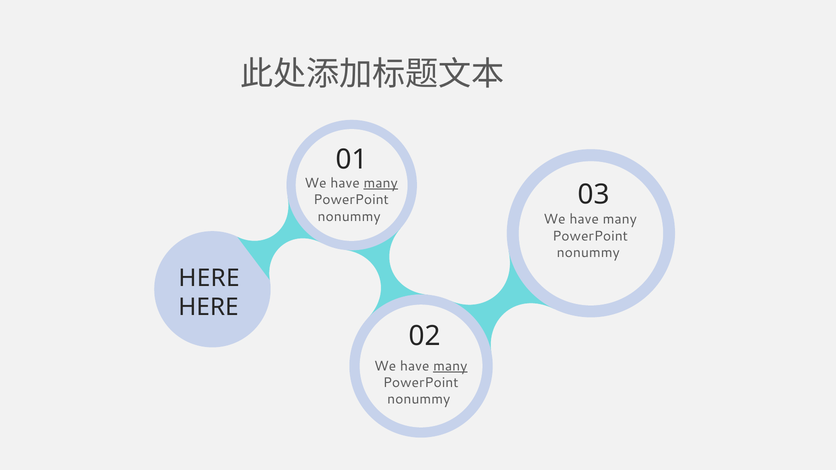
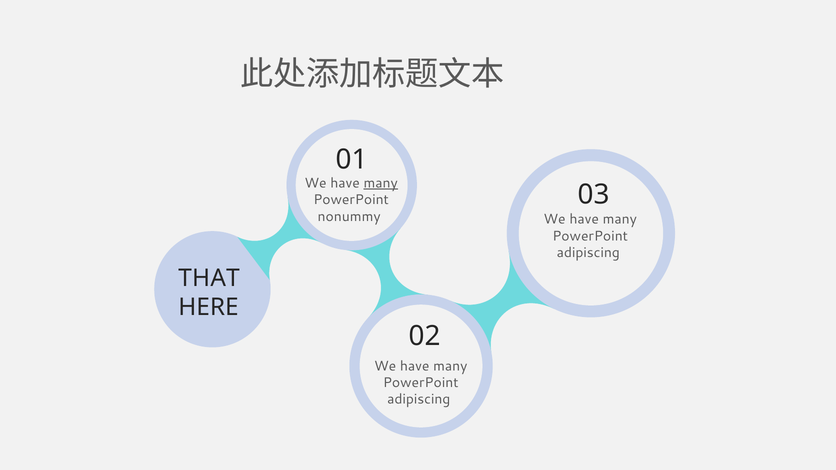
nonummy at (588, 253): nonummy -> adipiscing
HERE at (209, 278): HERE -> THAT
many at (450, 366) underline: present -> none
nonummy at (419, 400): nonummy -> adipiscing
